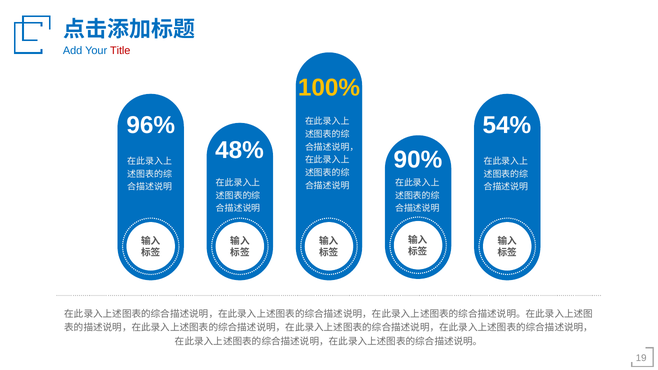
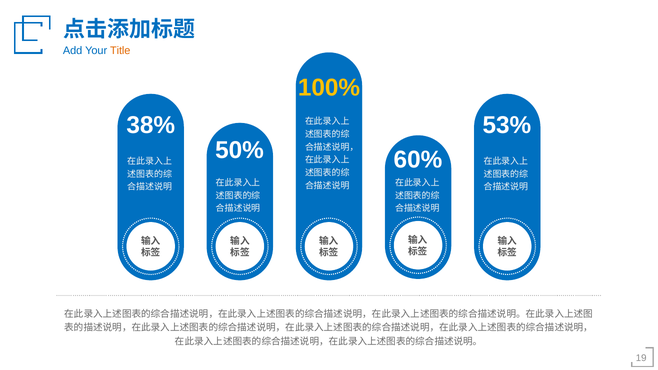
Title colour: red -> orange
96%: 96% -> 38%
54%: 54% -> 53%
48%: 48% -> 50%
90%: 90% -> 60%
